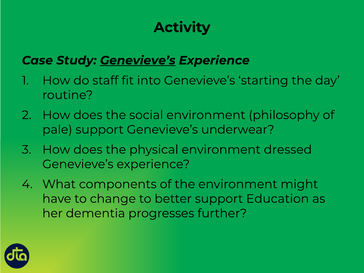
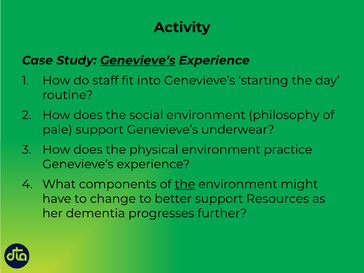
dressed: dressed -> practice
the at (185, 184) underline: none -> present
Education: Education -> Resources
